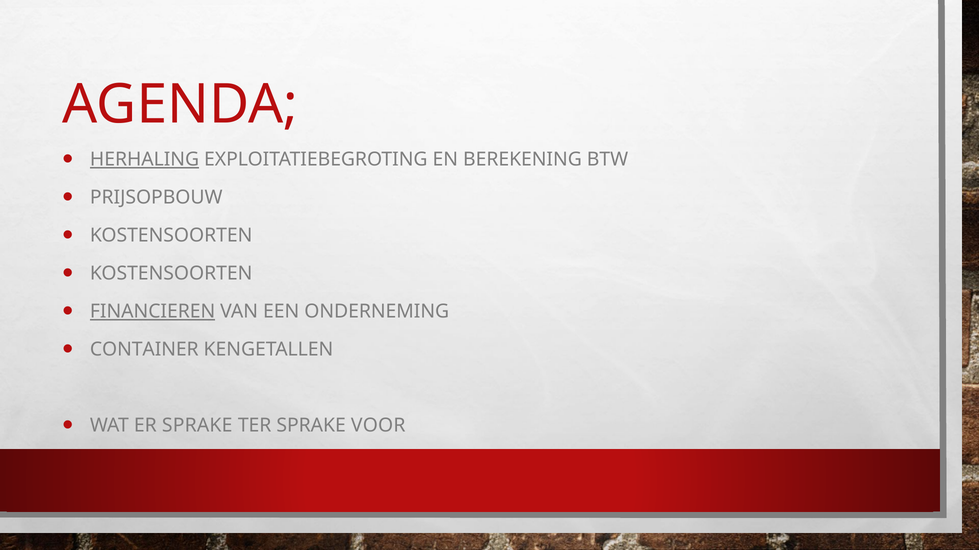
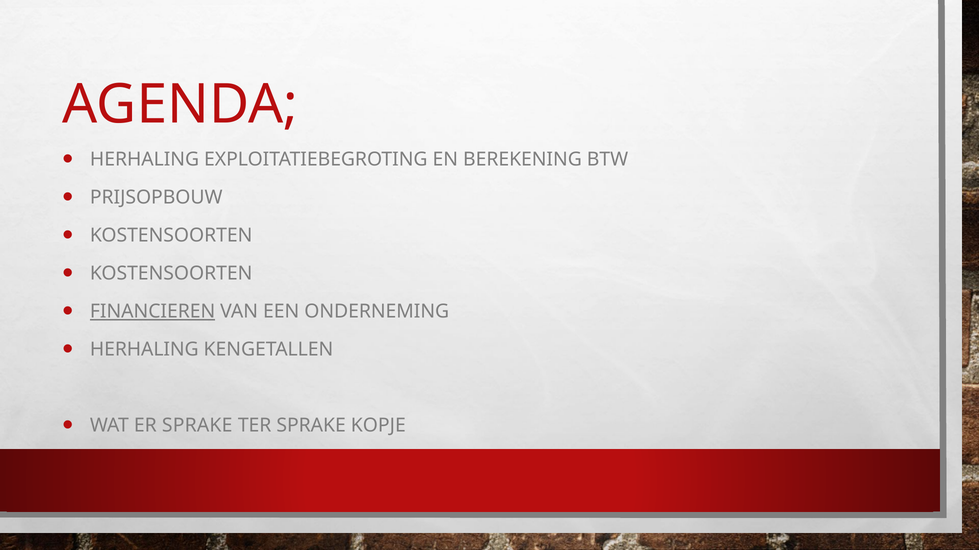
HERHALING at (145, 160) underline: present -> none
CONTAINER at (144, 350): CONTAINER -> HERHALING
VOOR: VOOR -> KOPJE
